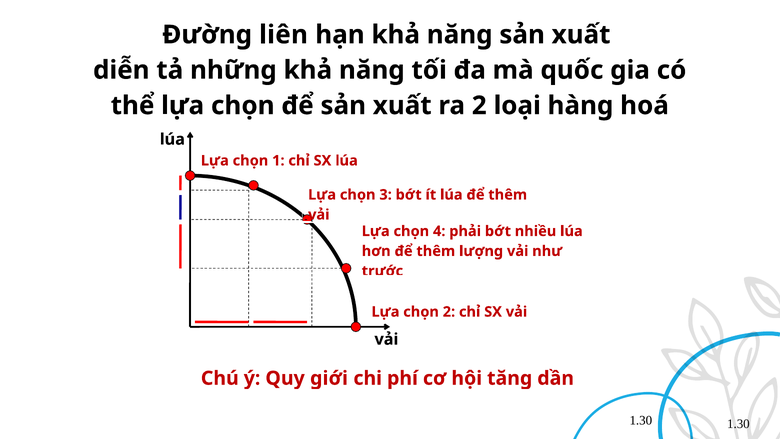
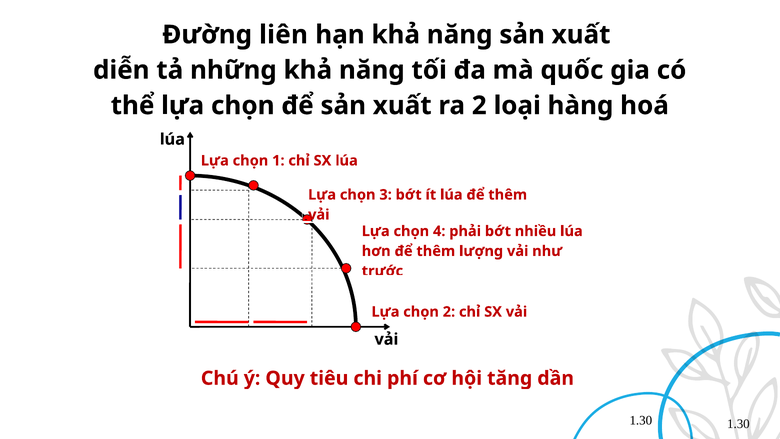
giới: giới -> tiêu
